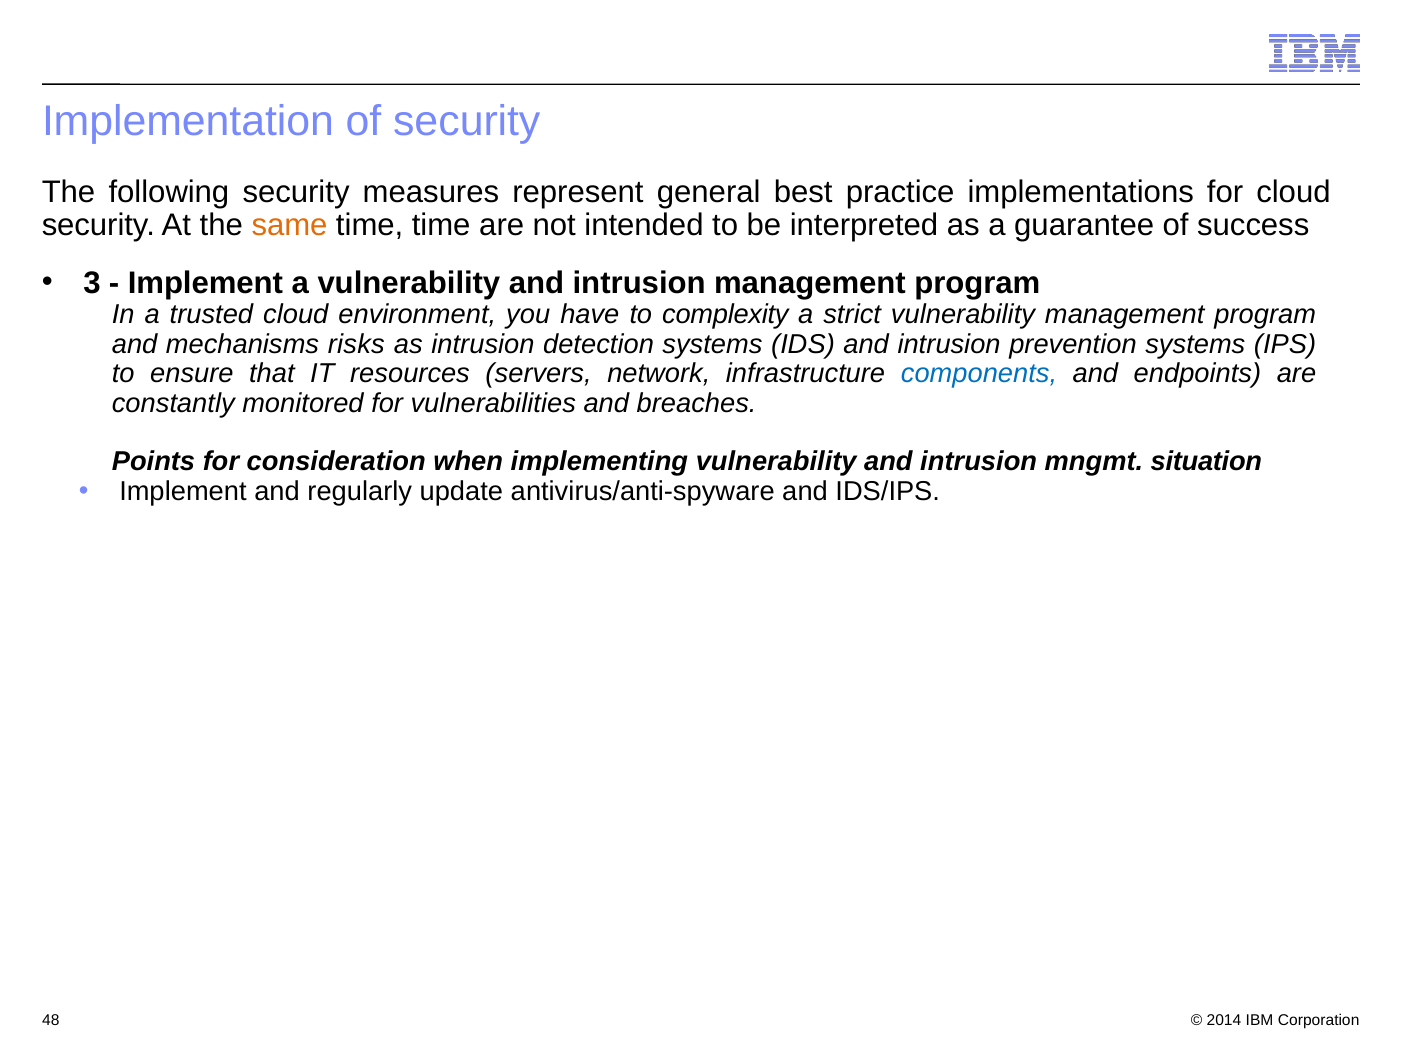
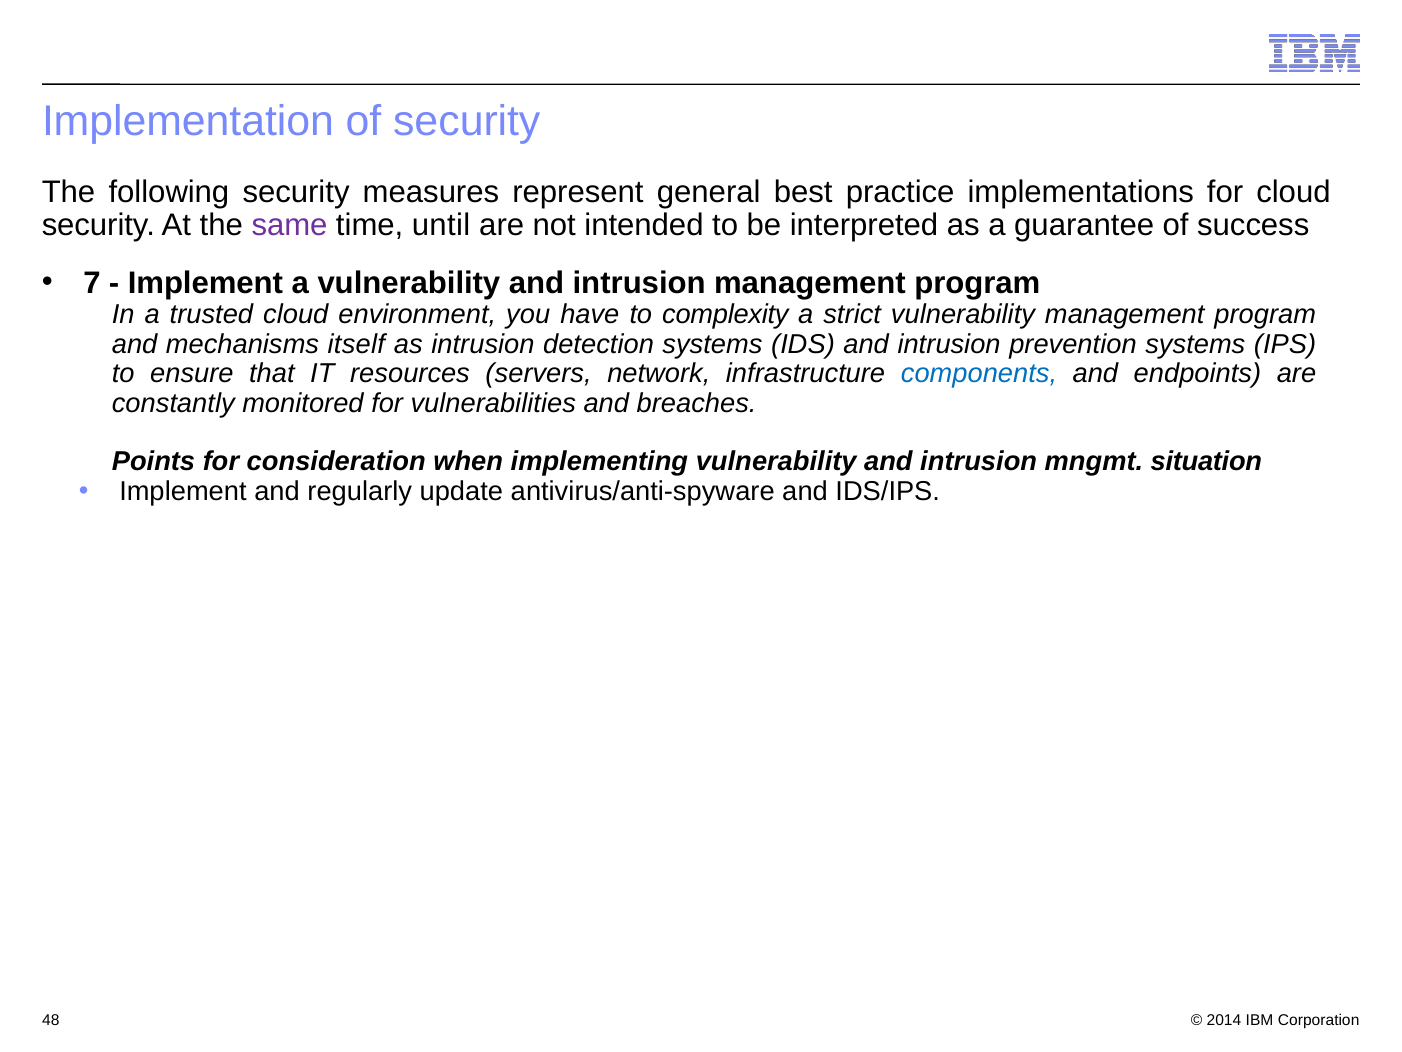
same colour: orange -> purple
time time: time -> until
3: 3 -> 7
risks: risks -> itself
